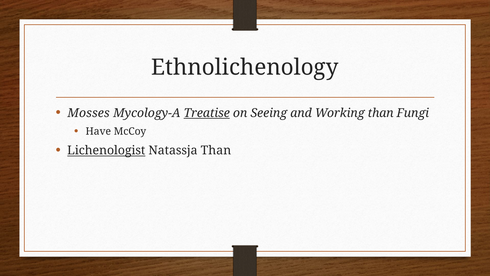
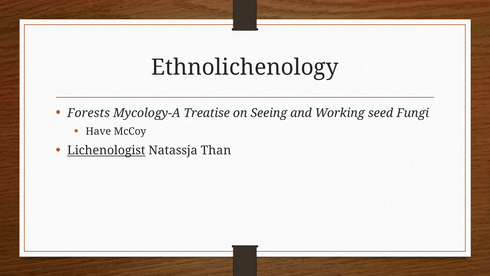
Mosses: Mosses -> Forests
Treatise underline: present -> none
Working than: than -> seed
